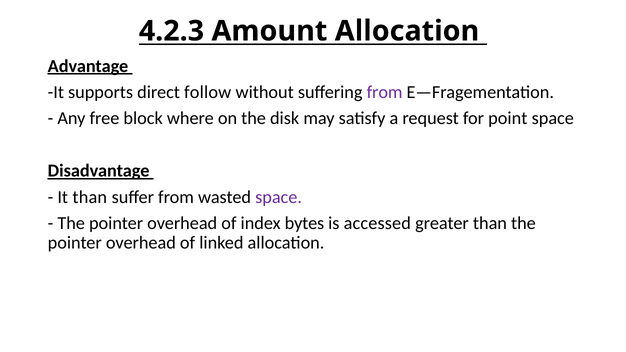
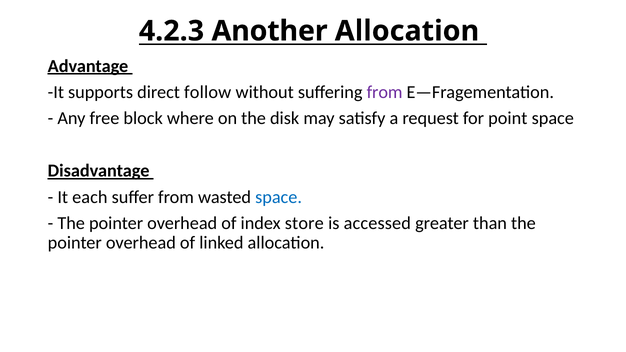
Amount: Amount -> Another
It than: than -> each
space at (279, 197) colour: purple -> blue
bytes: bytes -> store
